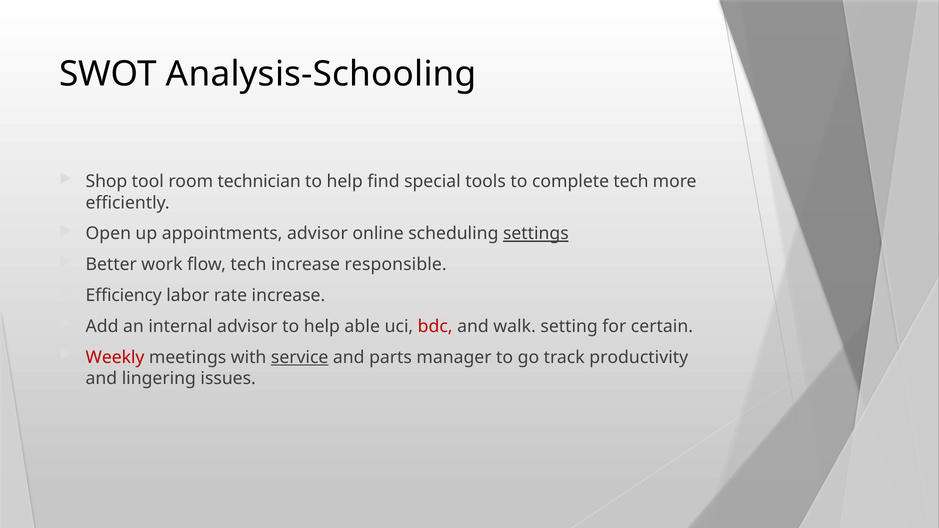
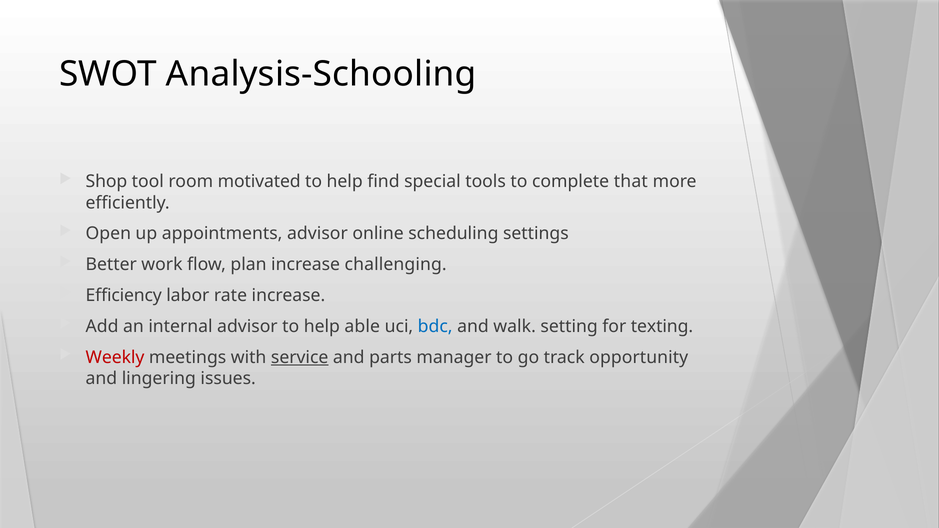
technician: technician -> motivated
complete tech: tech -> that
settings underline: present -> none
flow tech: tech -> plan
responsible: responsible -> challenging
bdc colour: red -> blue
certain: certain -> texting
productivity: productivity -> opportunity
